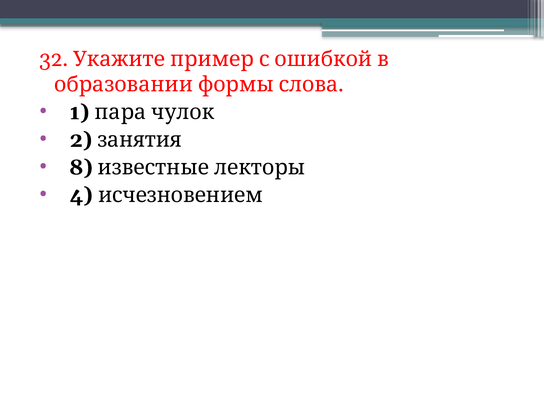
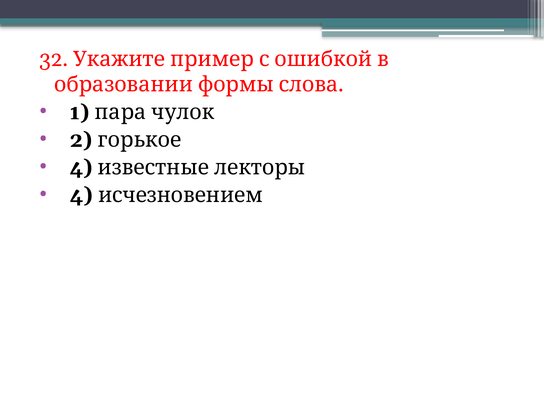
занятия: занятия -> горькое
8 at (81, 167): 8 -> 4
